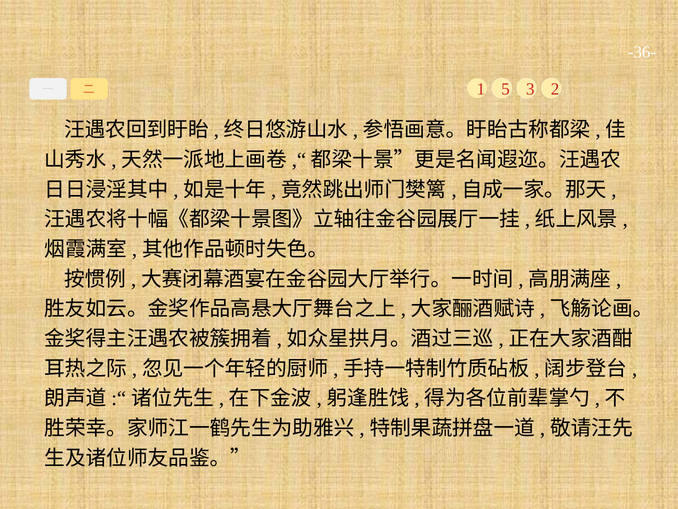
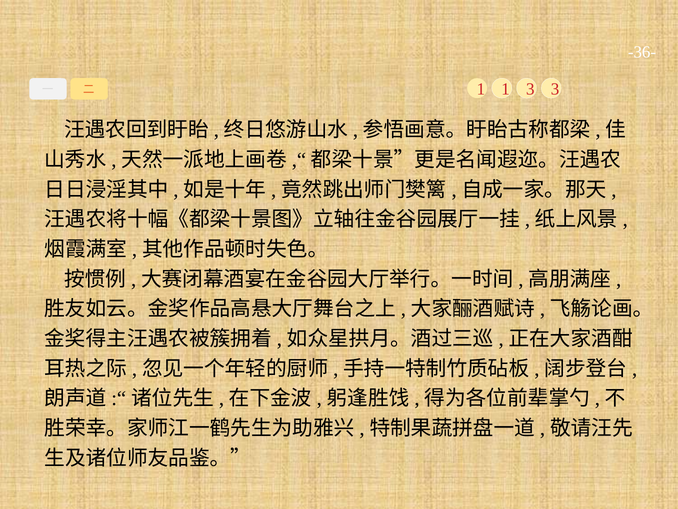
1 5: 5 -> 1
3 2: 2 -> 3
